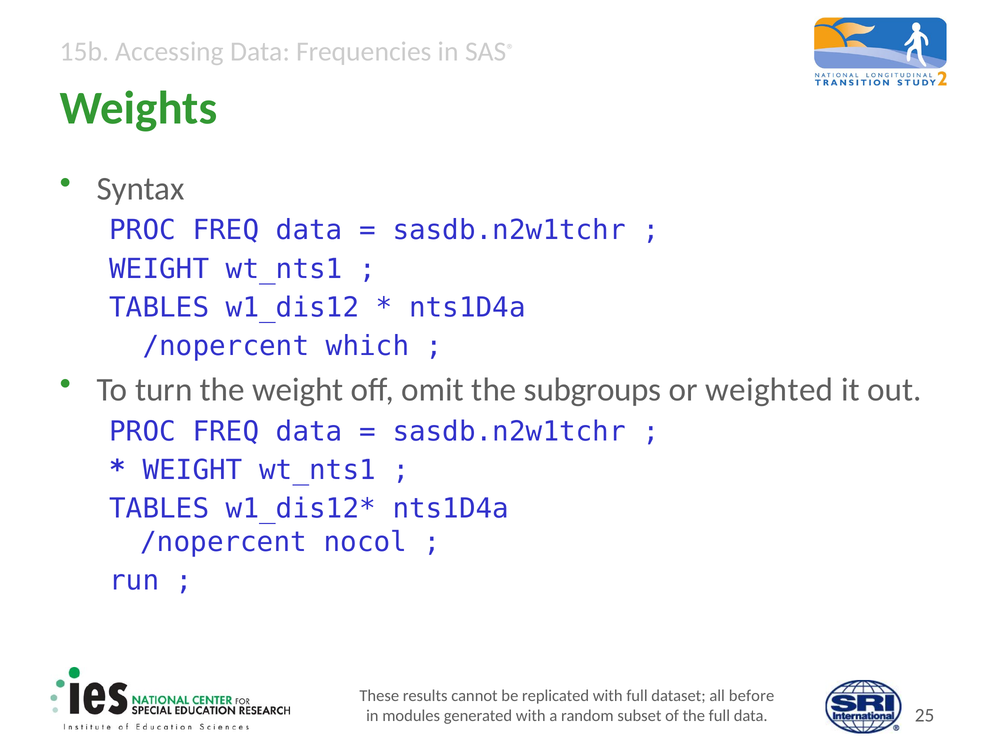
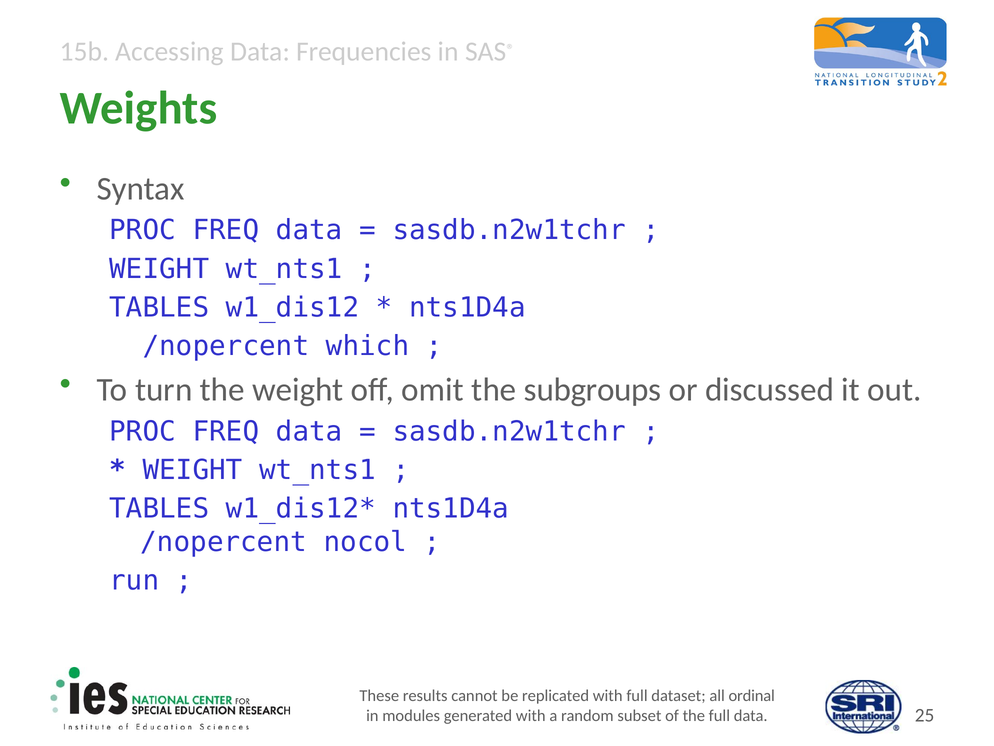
weighted: weighted -> discussed
before: before -> ordinal
